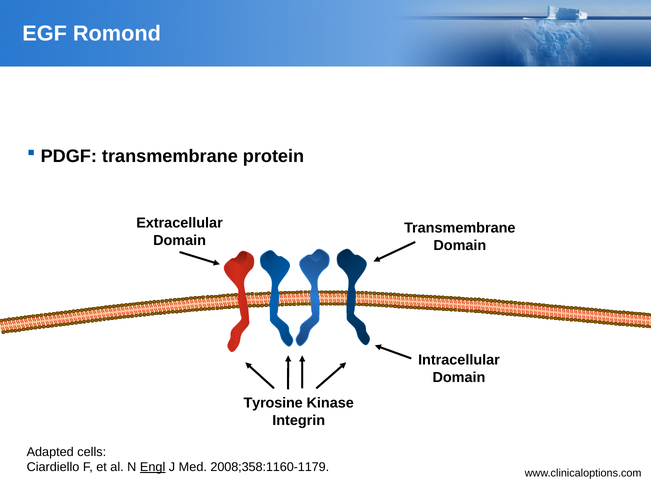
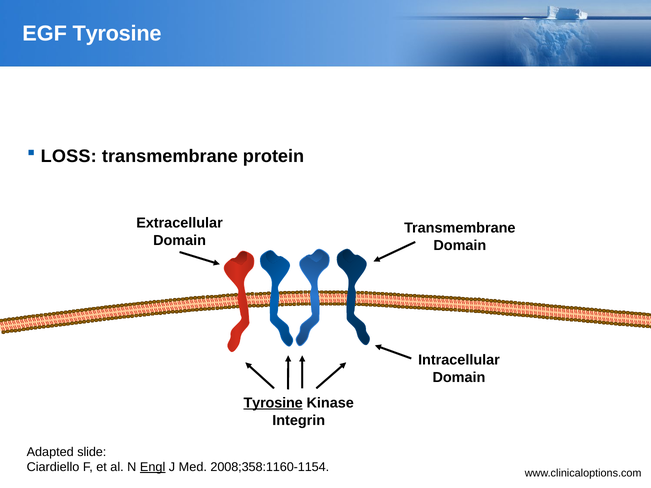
EGF Romond: Romond -> Tyrosine
PDGF: PDGF -> LOSS
Tyrosine at (273, 403) underline: none -> present
cells: cells -> slide
2008;358:1160-1179: 2008;358:1160-1179 -> 2008;358:1160-1154
